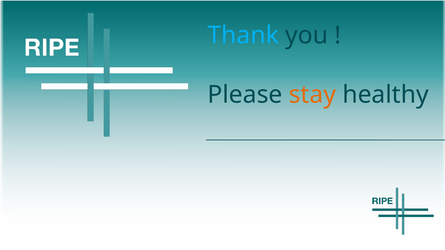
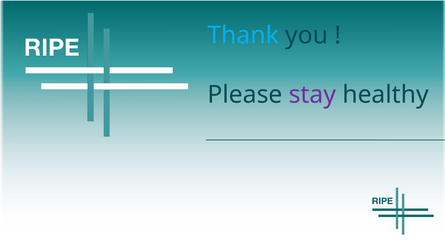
stay colour: orange -> purple
